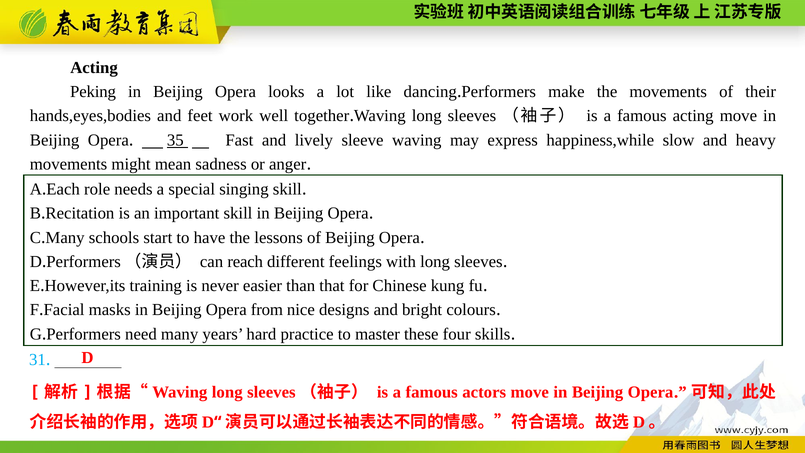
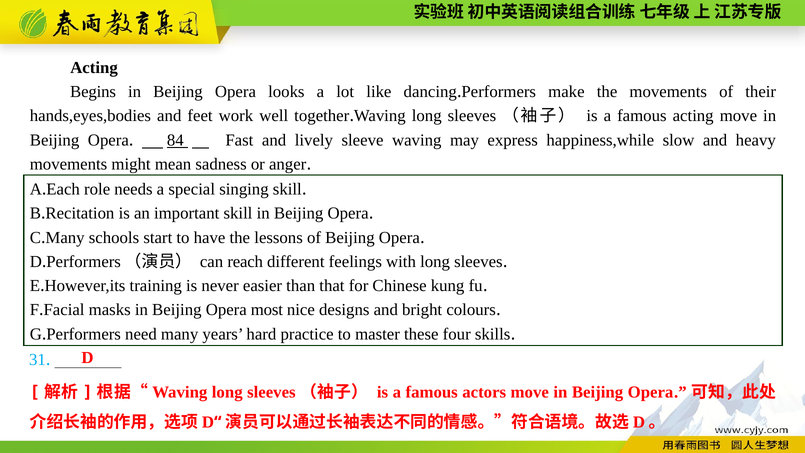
Peking: Peking -> Begins
35: 35 -> 84
from: from -> most
